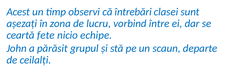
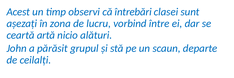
fete: fete -> artă
echipe: echipe -> alături
